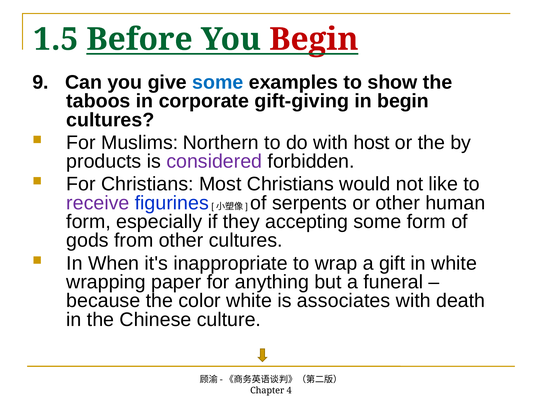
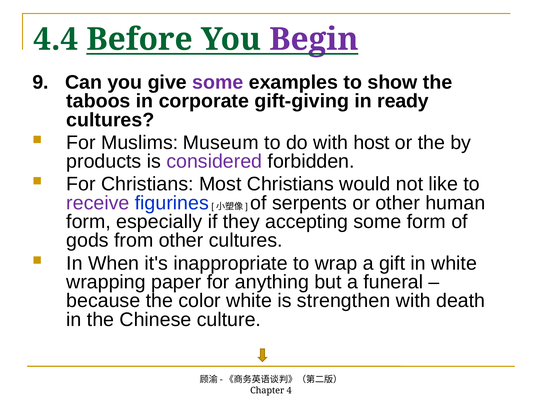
1.5: 1.5 -> 4.4
Begin at (314, 39) colour: red -> purple
some at (218, 82) colour: blue -> purple
in begin: begin -> ready
Northern: Northern -> Museum
associates: associates -> strengthen
